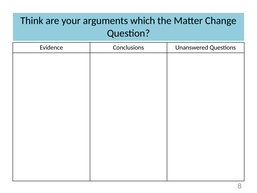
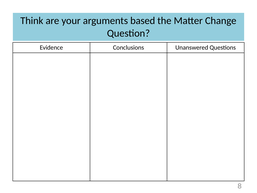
which: which -> based
